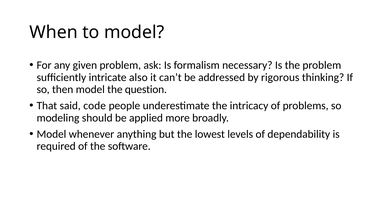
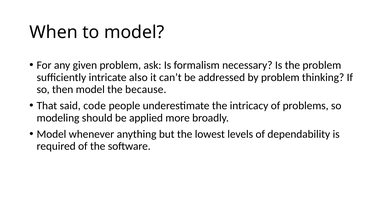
by rigorous: rigorous -> problem
question: question -> because
